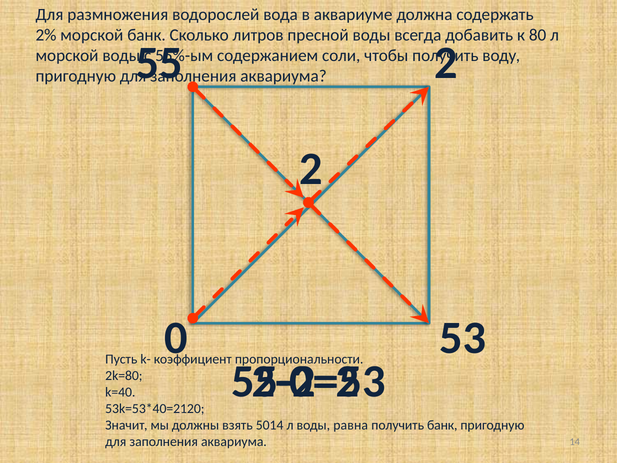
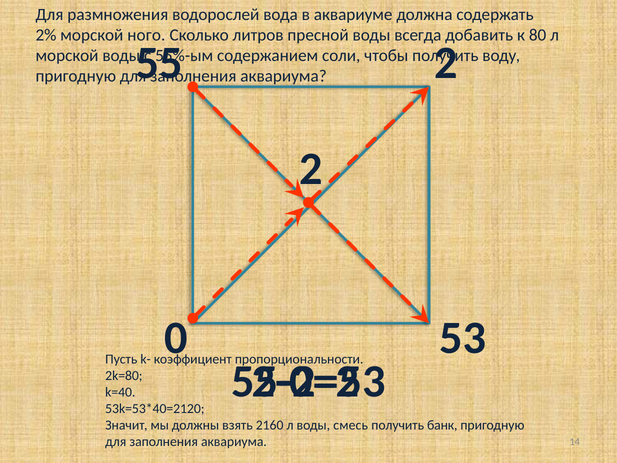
морской банк: банк -> ного
5014: 5014 -> 2160
равна: равна -> смесь
